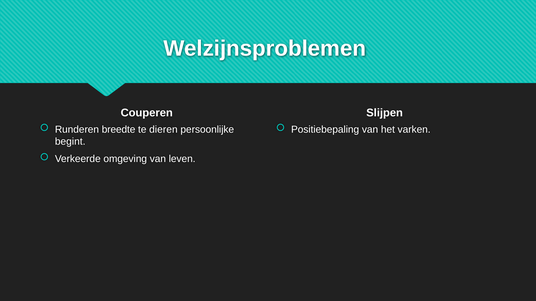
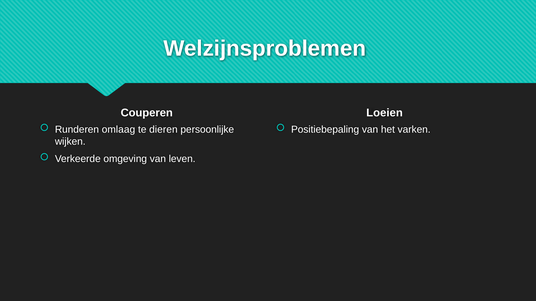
Slijpen: Slijpen -> Loeien
breedte: breedte -> omlaag
begint: begint -> wijken
